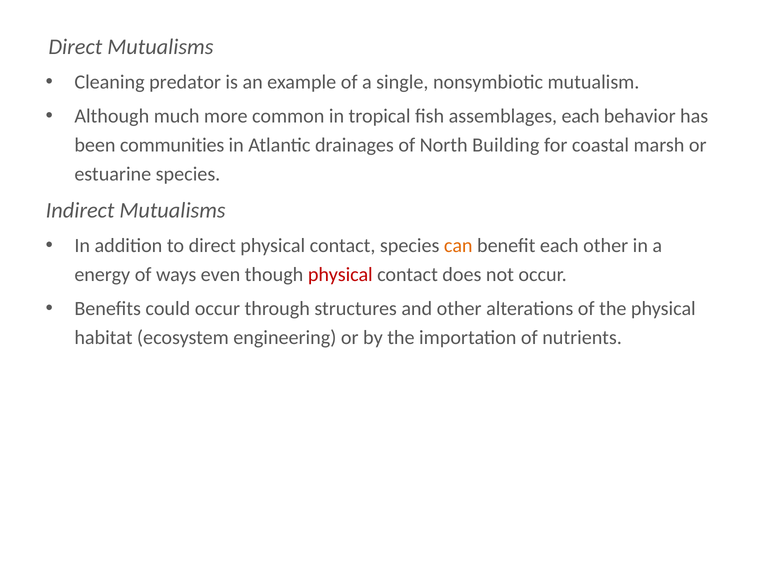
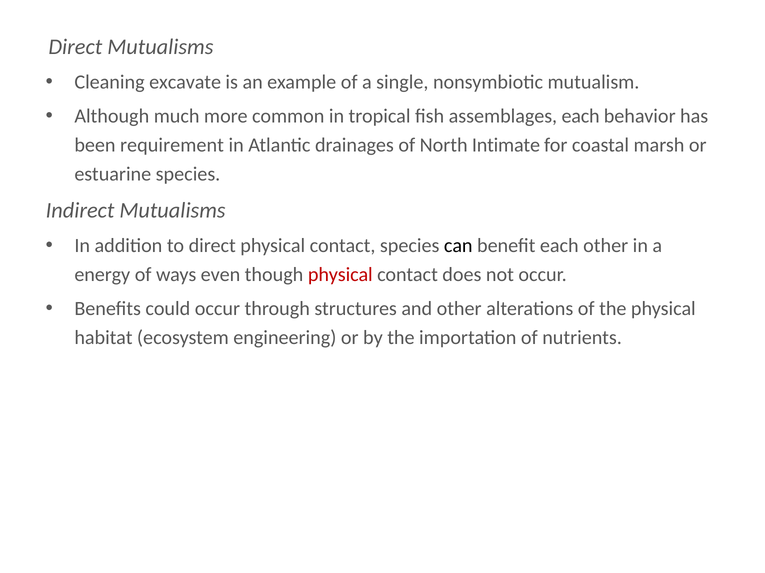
predator: predator -> excavate
communities: communities -> requirement
Building: Building -> Intimate
can colour: orange -> black
